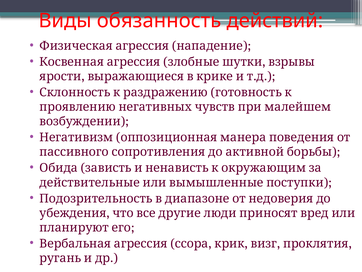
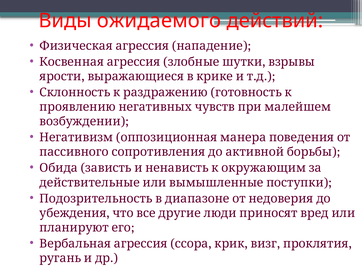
обязанность: обязанность -> ожидаемого
